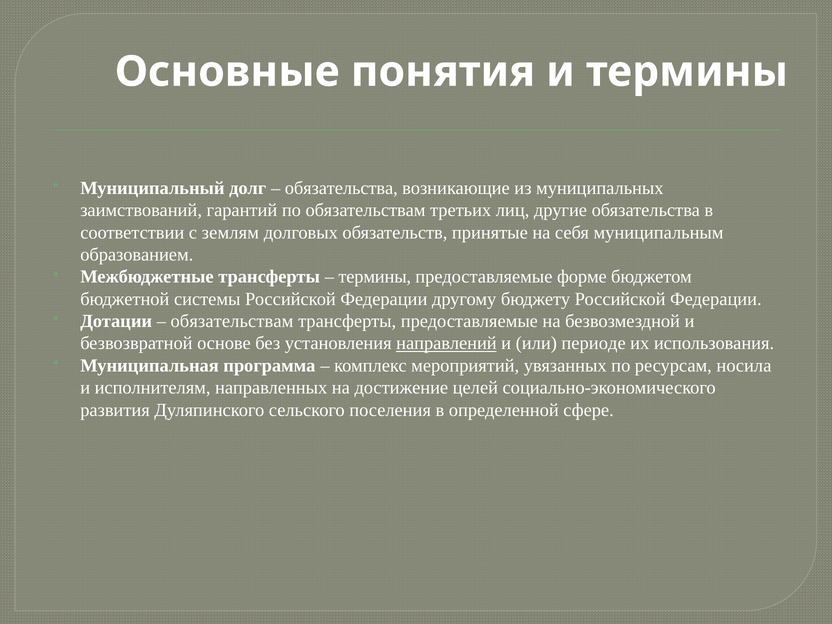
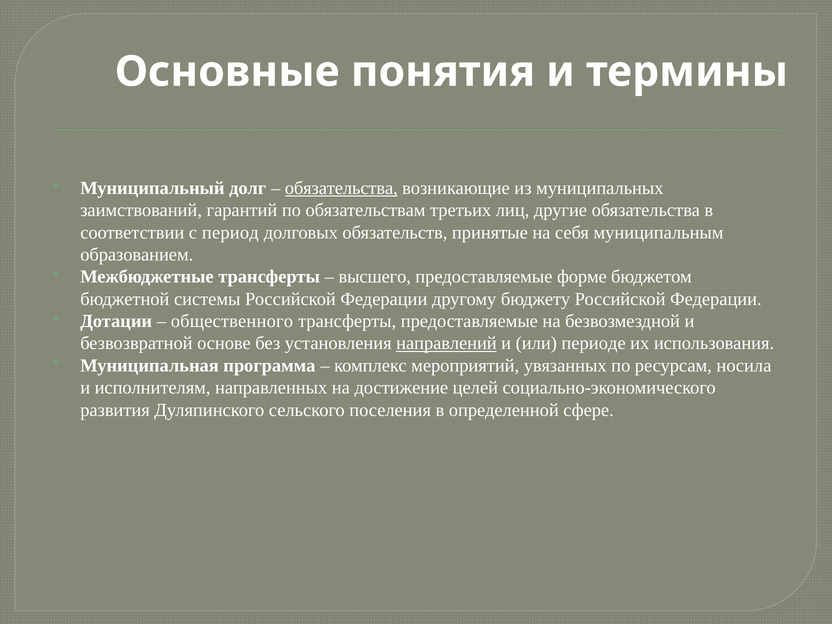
обязательства at (341, 188) underline: none -> present
землям: землям -> период
термины at (375, 277): термины -> высшего
обязательствам at (232, 321): обязательствам -> общественного
